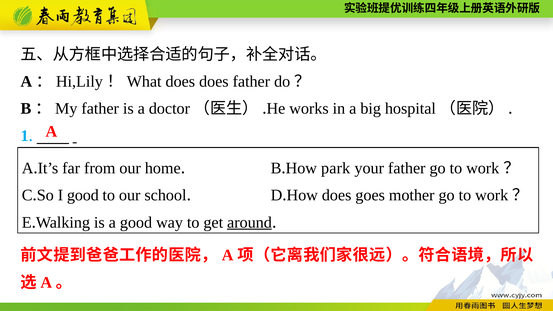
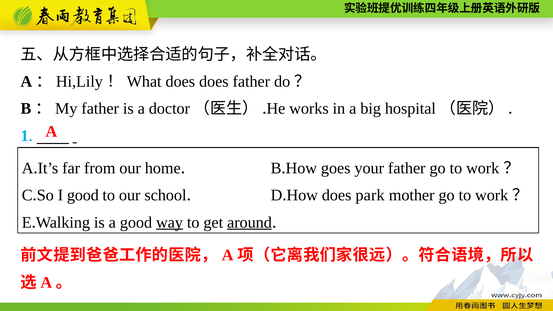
park: park -> goes
goes: goes -> park
way underline: none -> present
